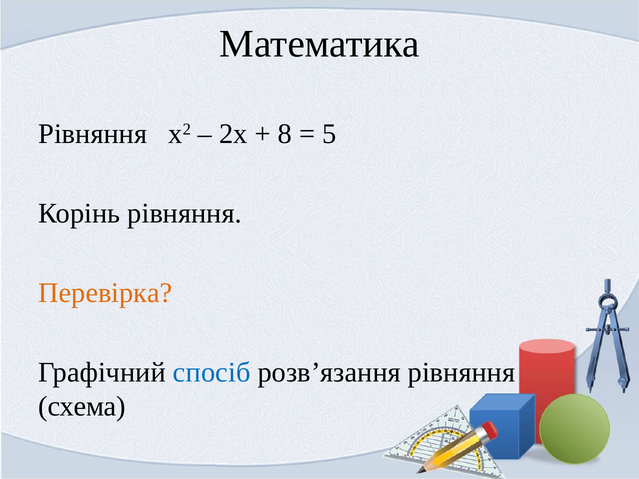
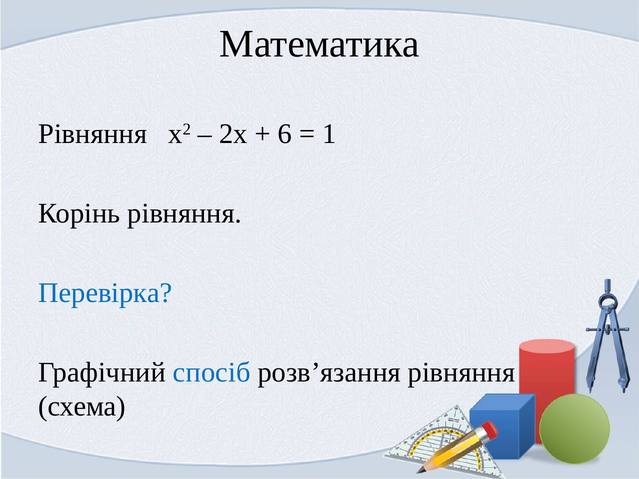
8: 8 -> 6
5: 5 -> 1
Перевірка colour: orange -> blue
